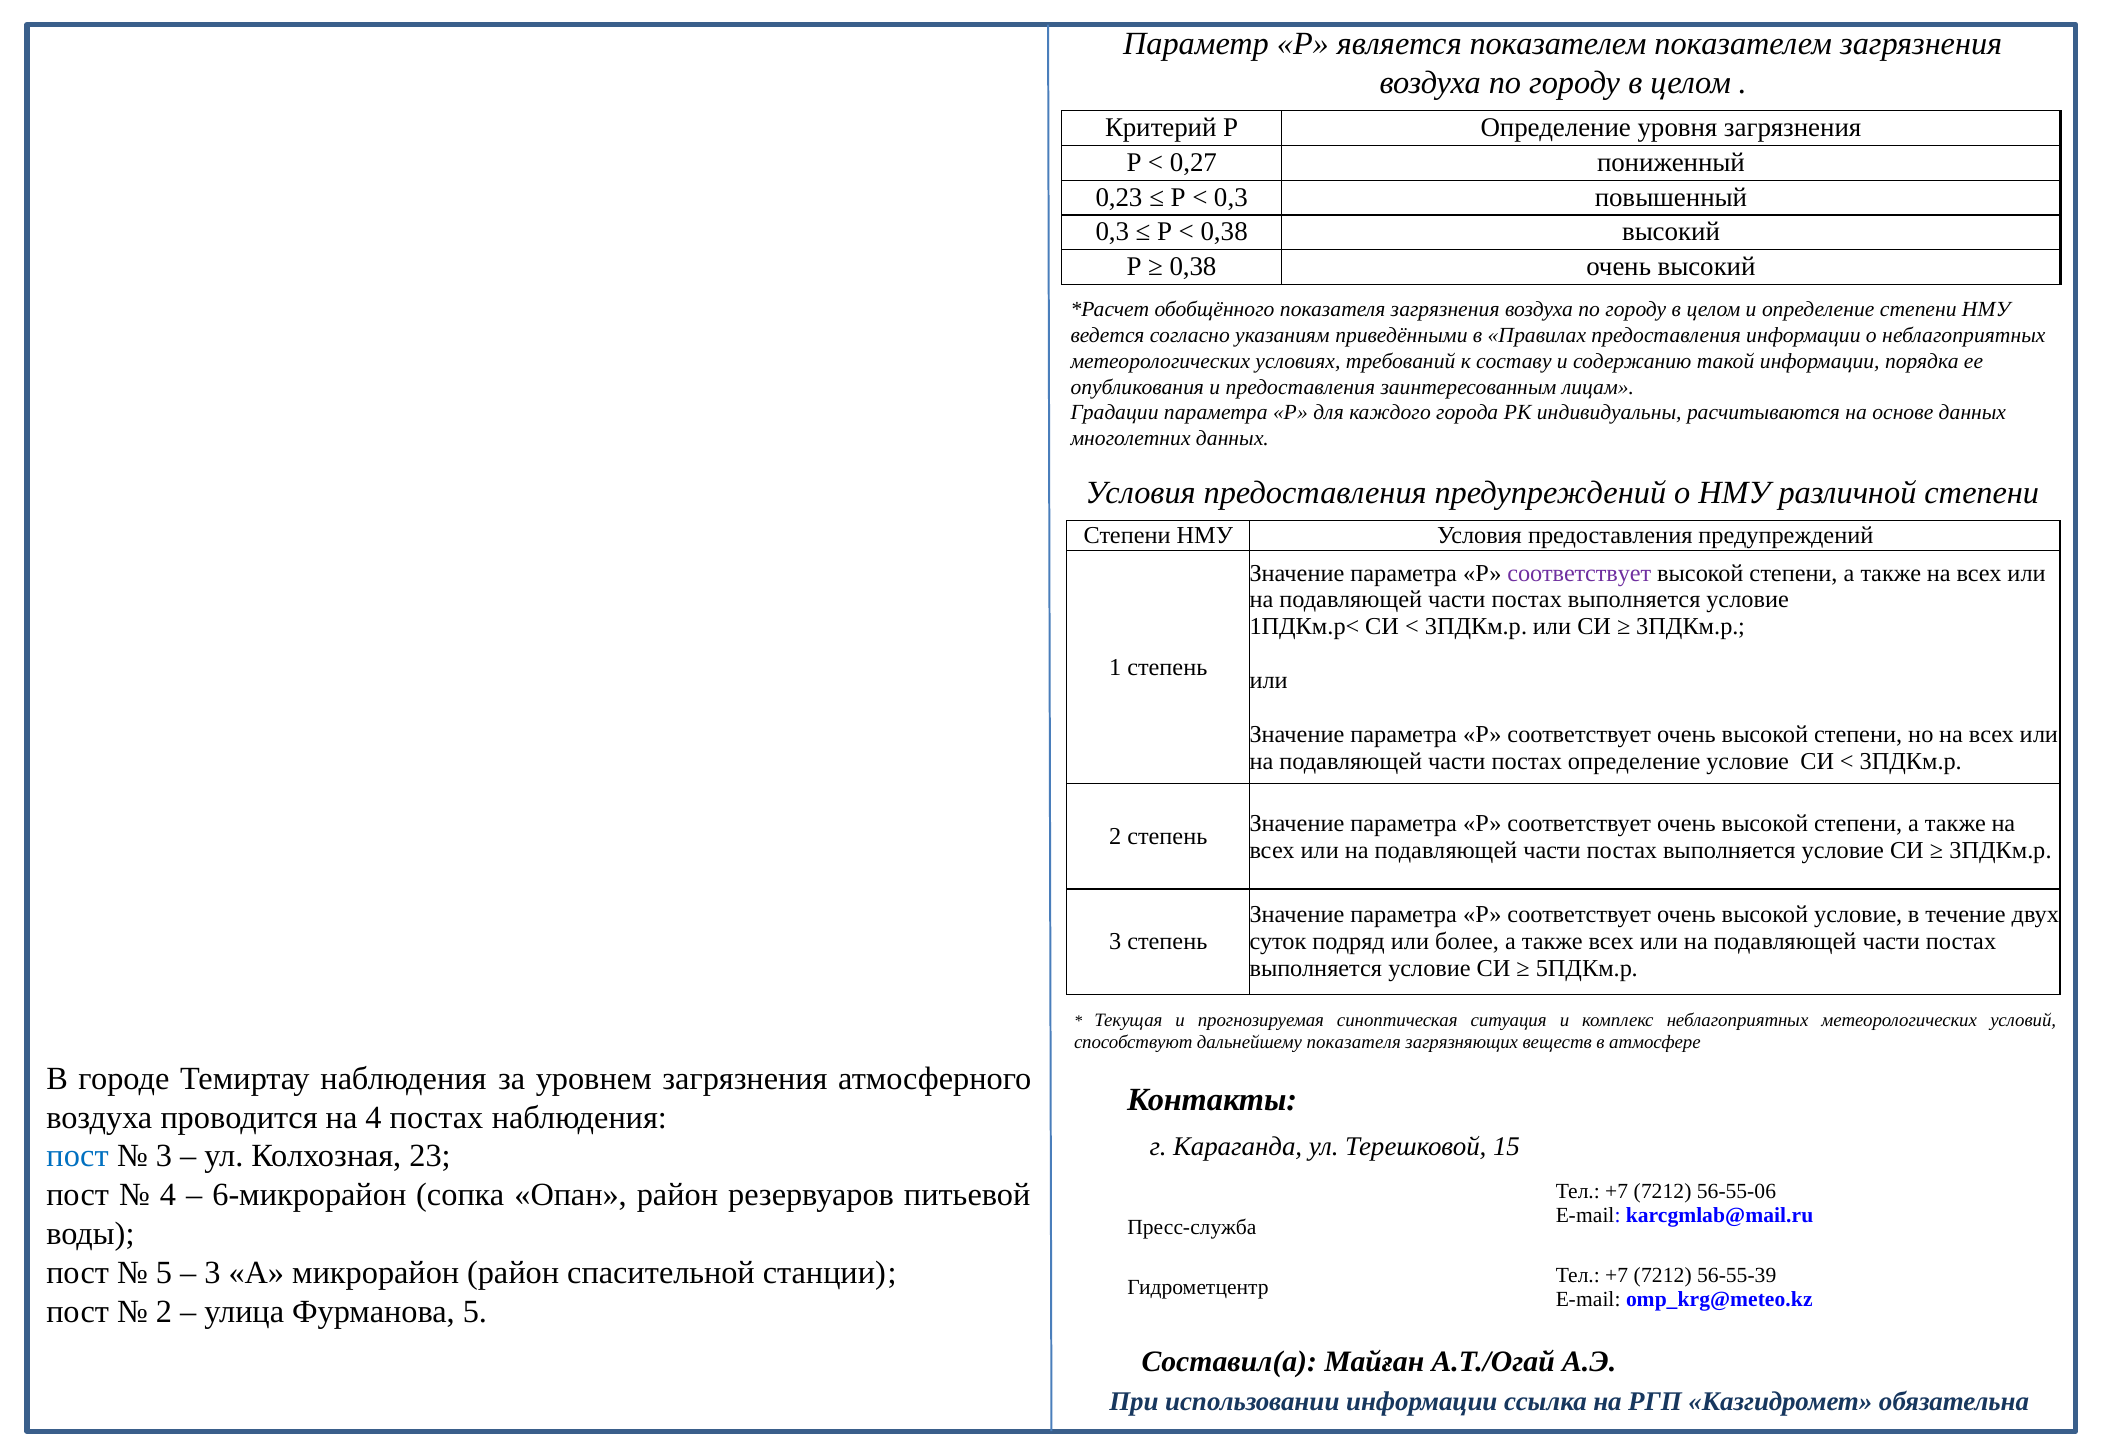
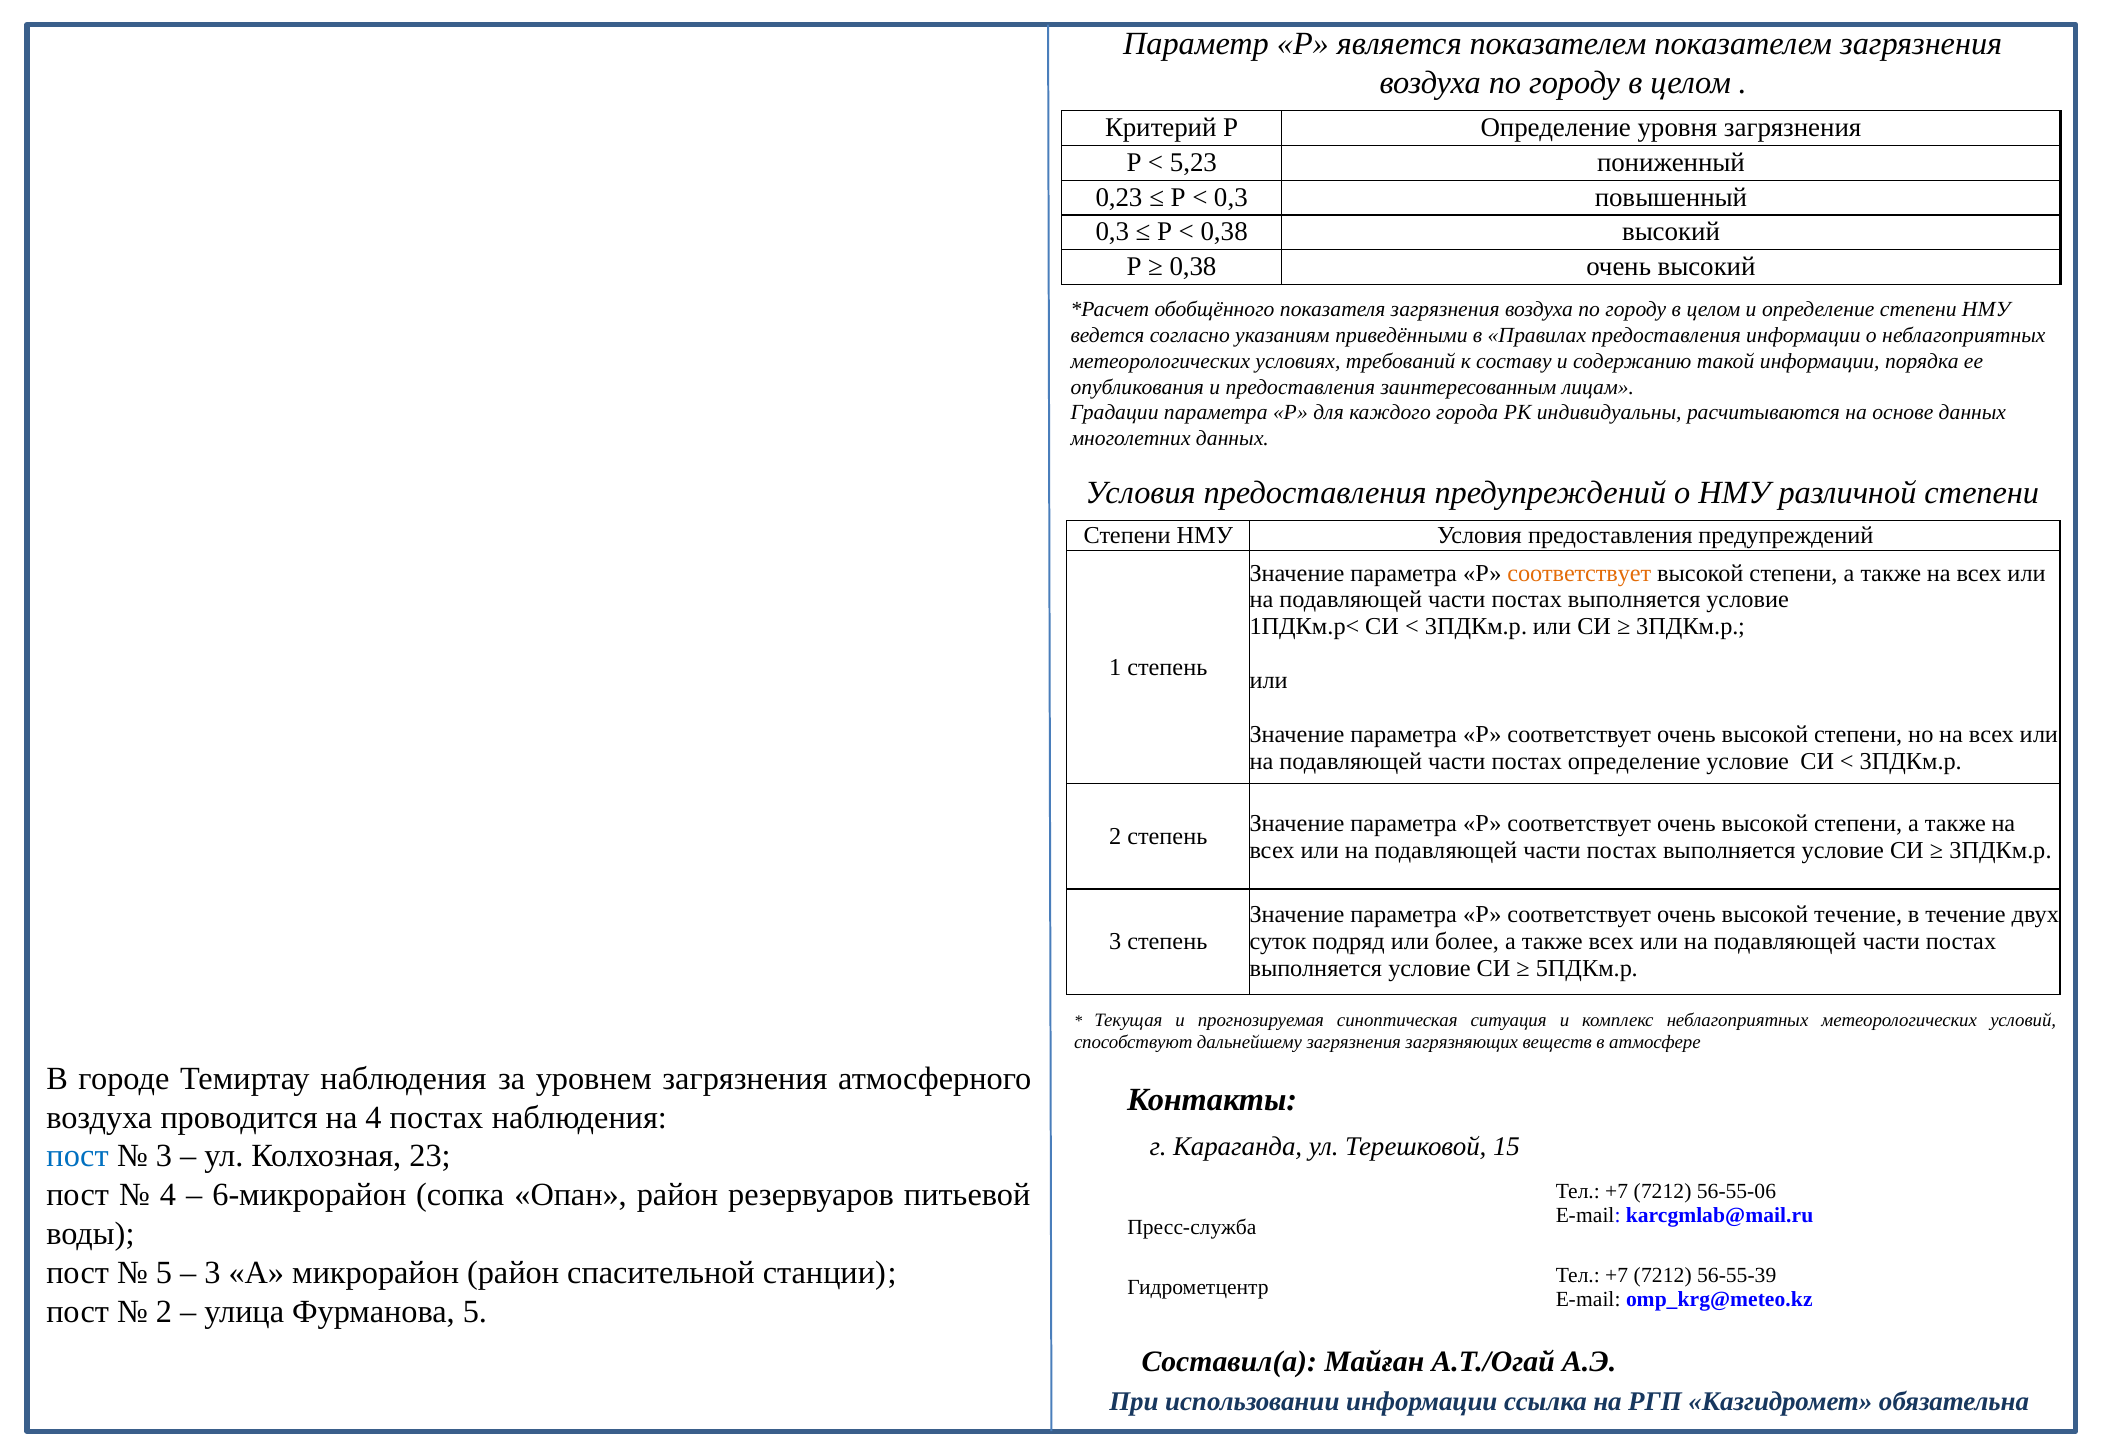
0,27: 0,27 -> 5,23
соответствует at (1579, 573) colour: purple -> orange
высокой условие: условие -> течение
дальнейшему показателя: показателя -> загрязнения
